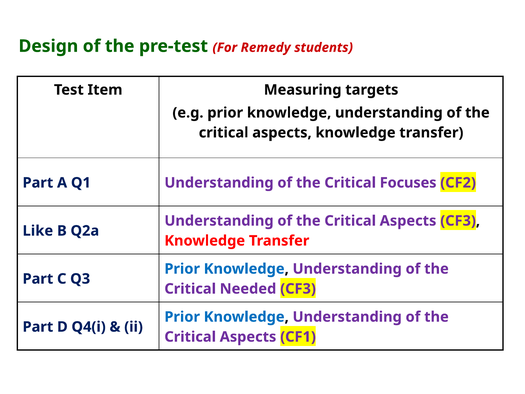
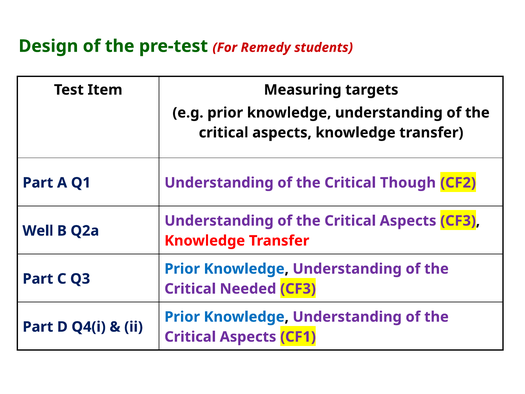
Focuses: Focuses -> Though
Like: Like -> Well
